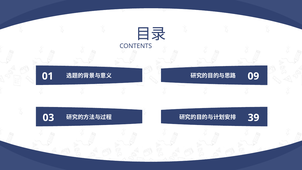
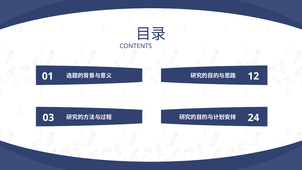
09: 09 -> 12
39: 39 -> 24
